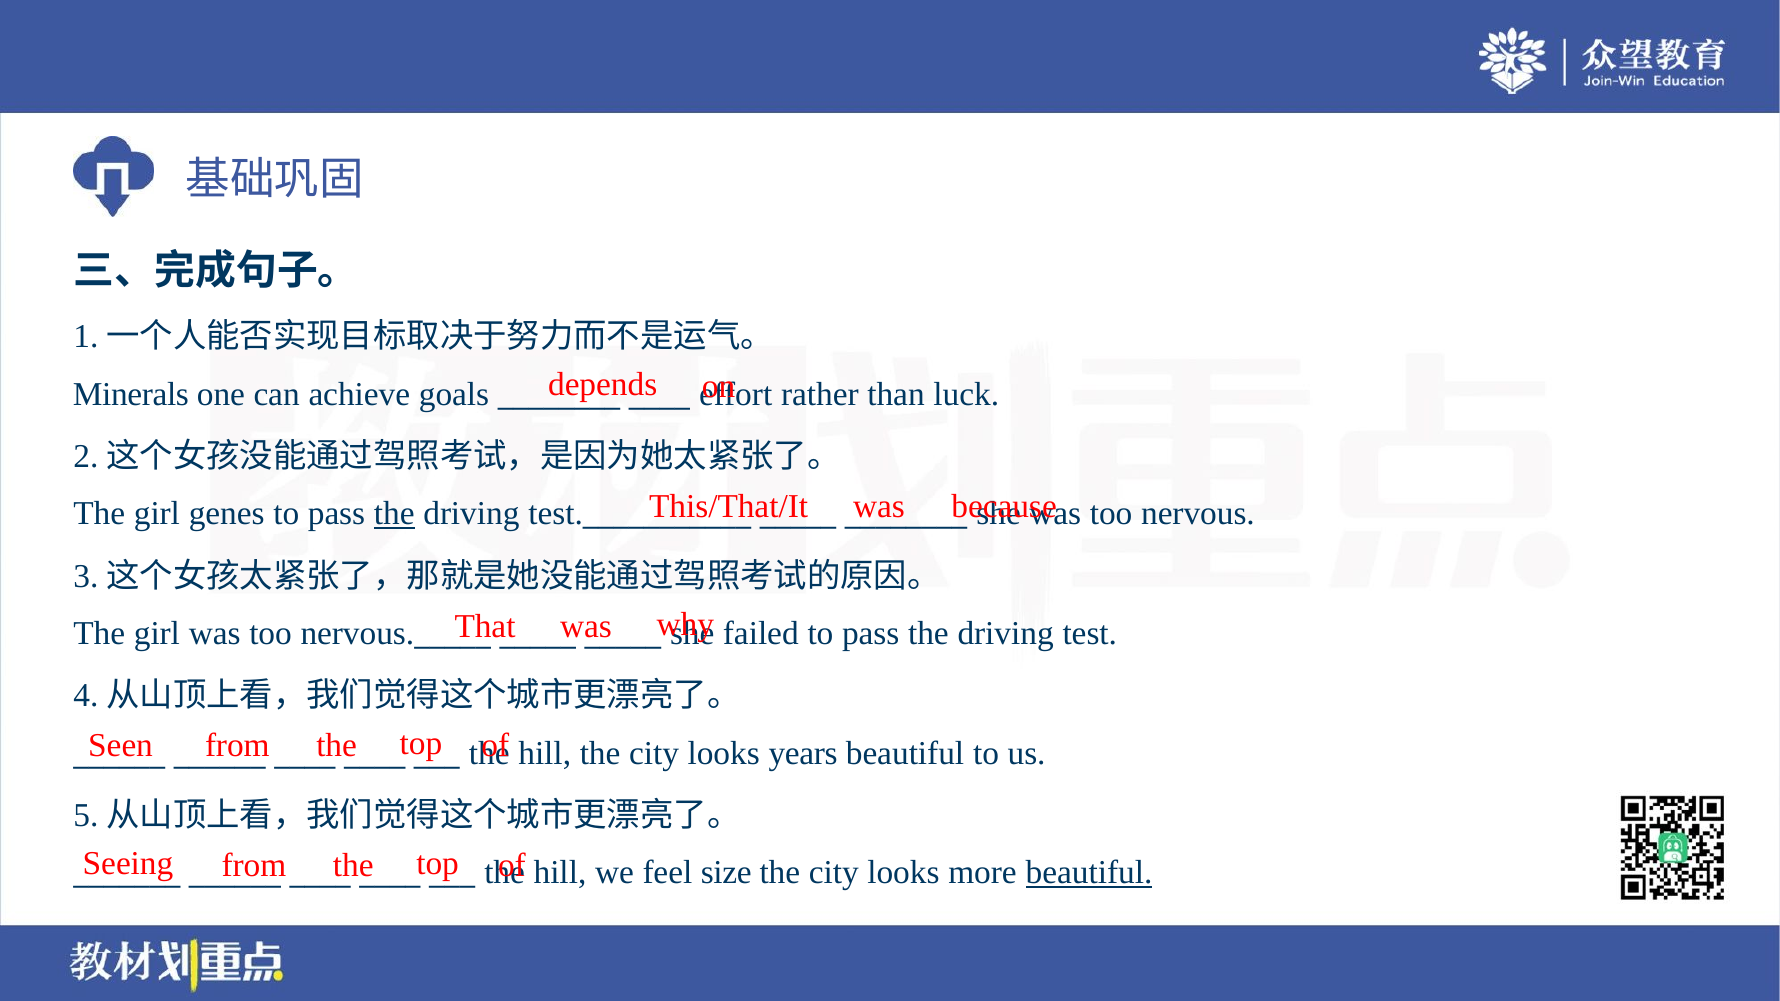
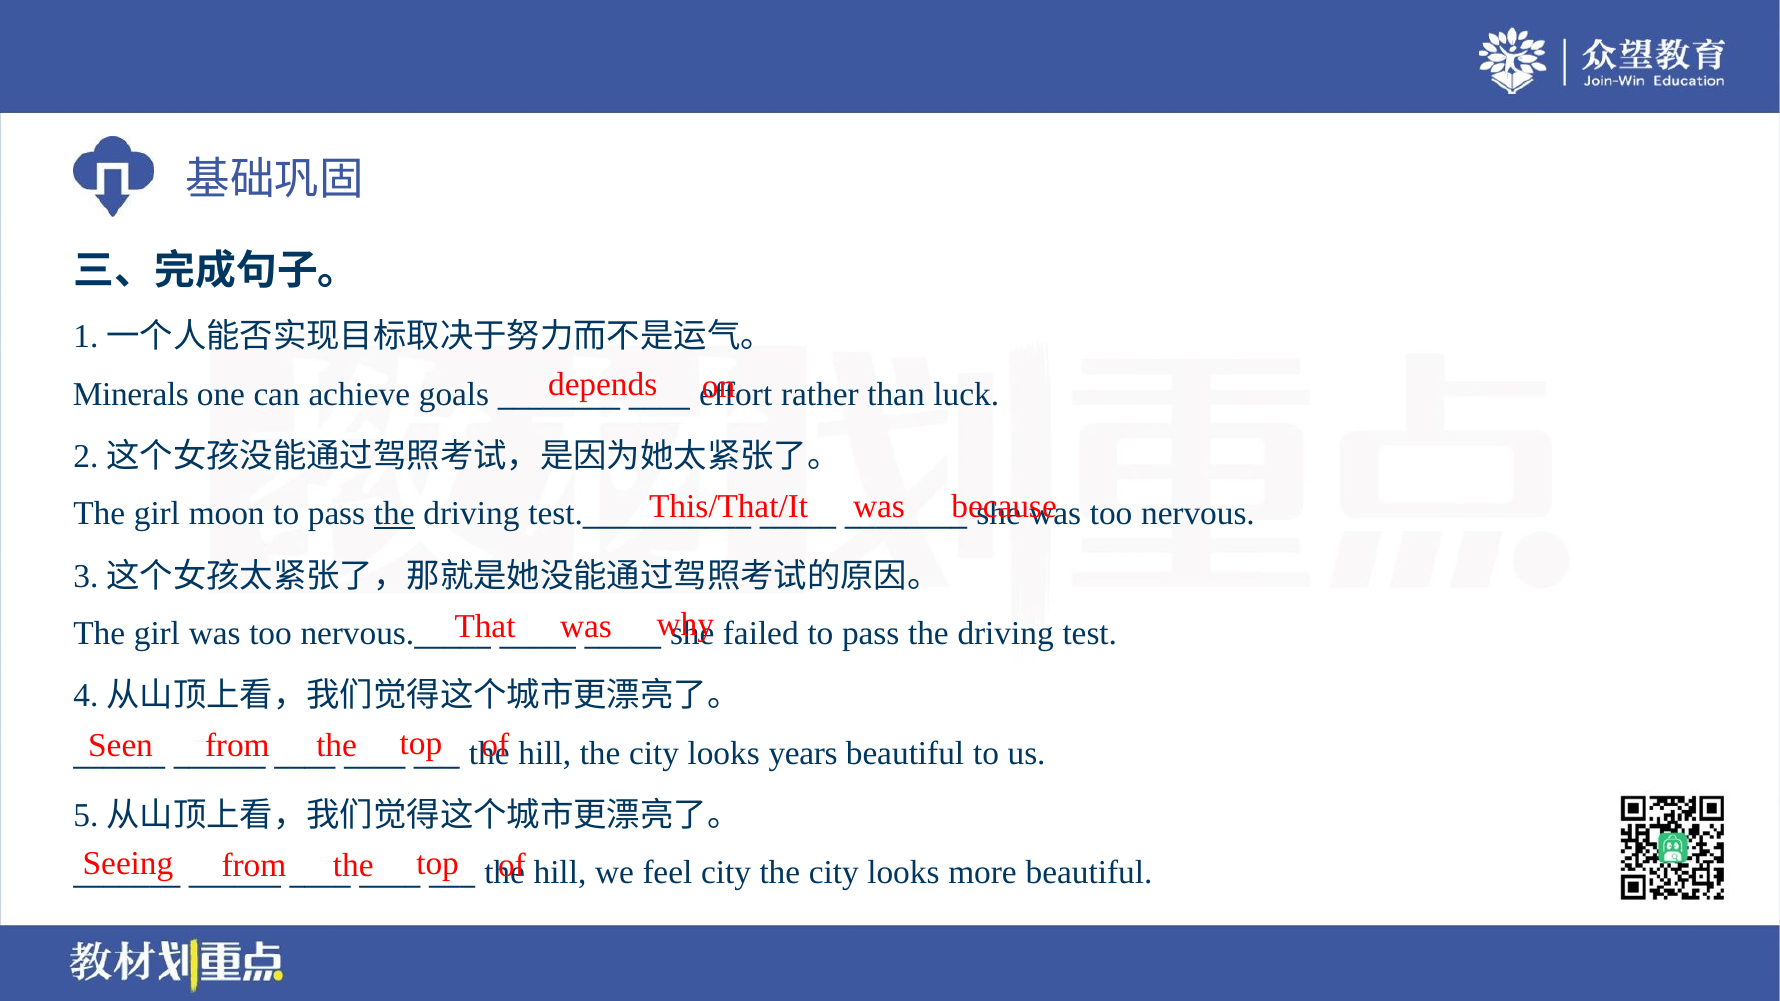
genes: genes -> moon
feel size: size -> city
beautiful at (1089, 873) underline: present -> none
